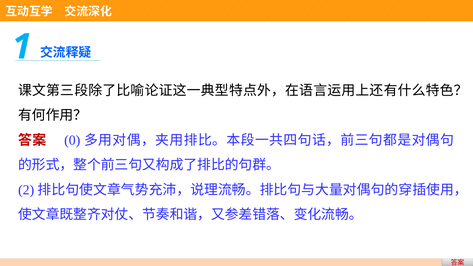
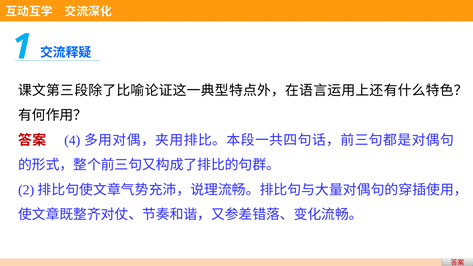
0: 0 -> 4
